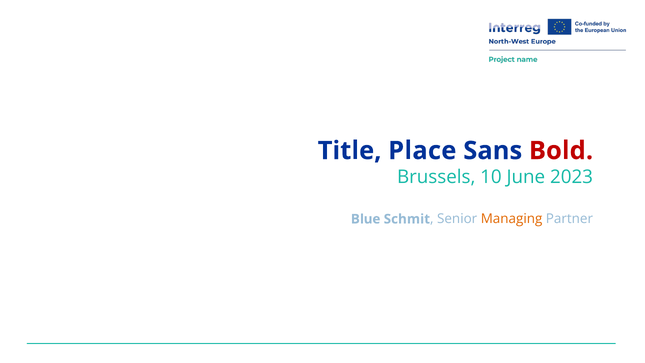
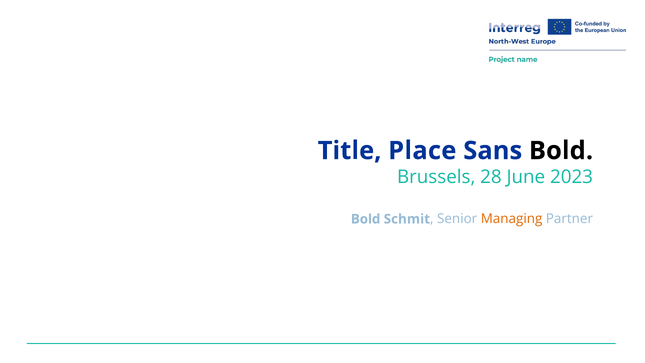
Bold at (561, 151) colour: red -> black
10: 10 -> 28
Blue at (366, 219): Blue -> Bold
